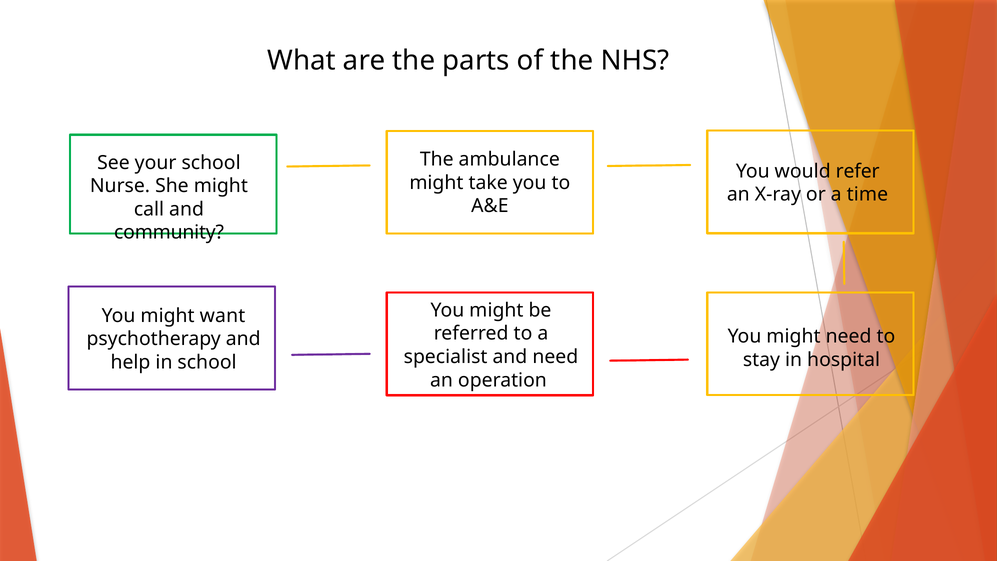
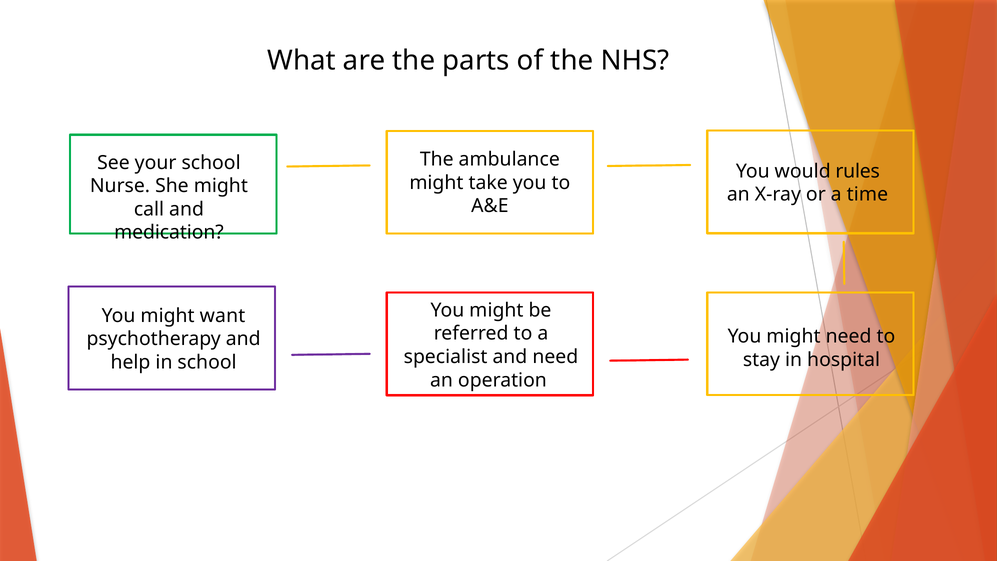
refer: refer -> rules
community: community -> medication
